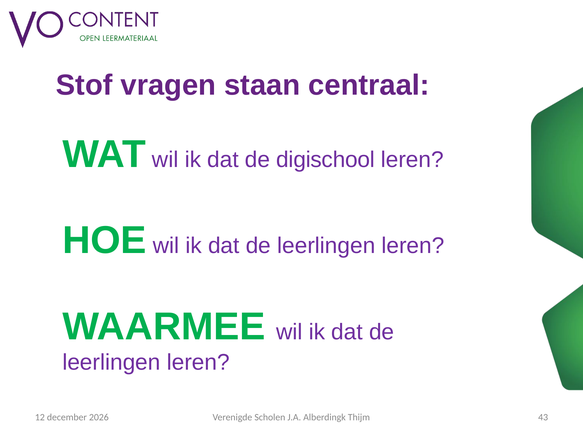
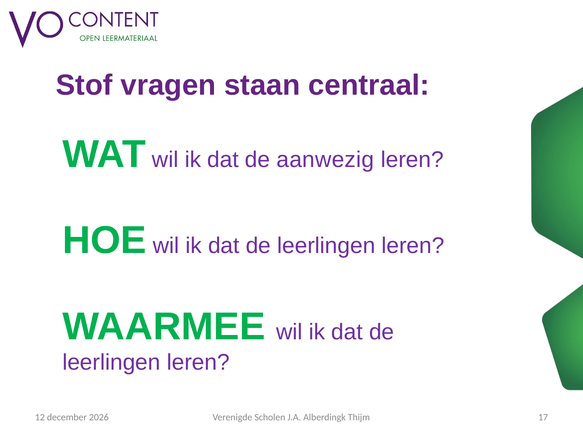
digischool: digischool -> aanwezig
43: 43 -> 17
